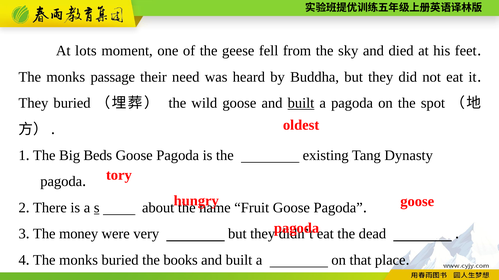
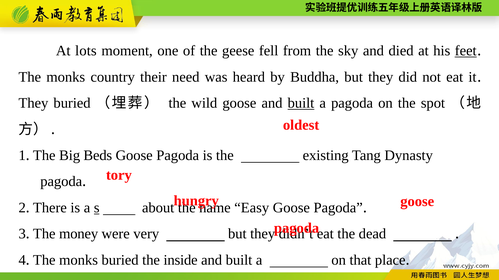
feet underline: none -> present
passage: passage -> country
Fruit: Fruit -> Easy
books: books -> inside
